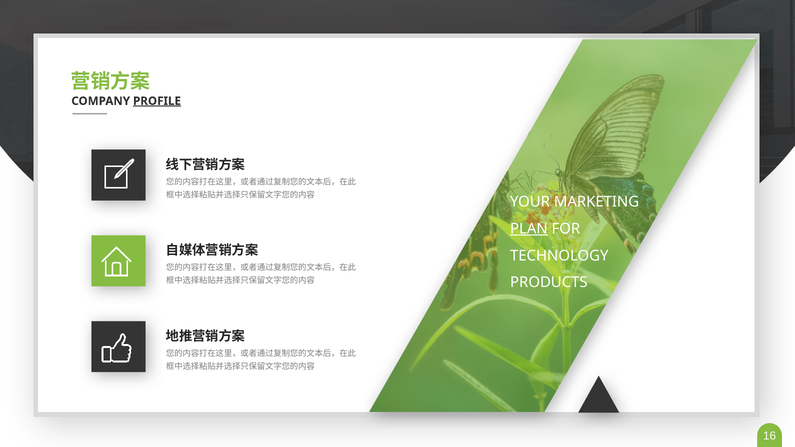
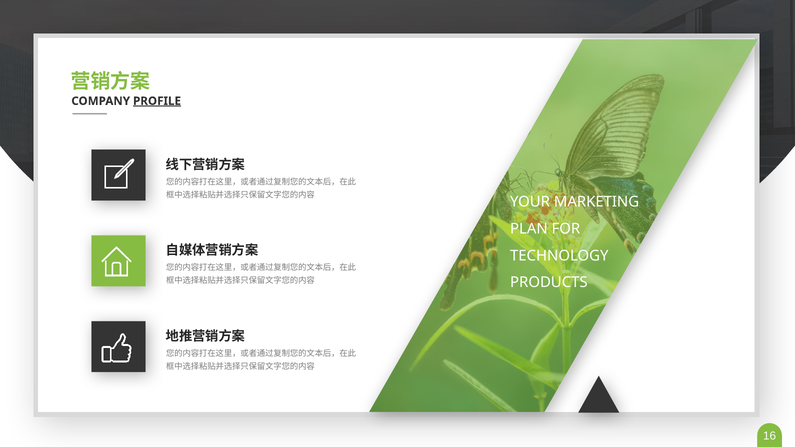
PLAN underline: present -> none
